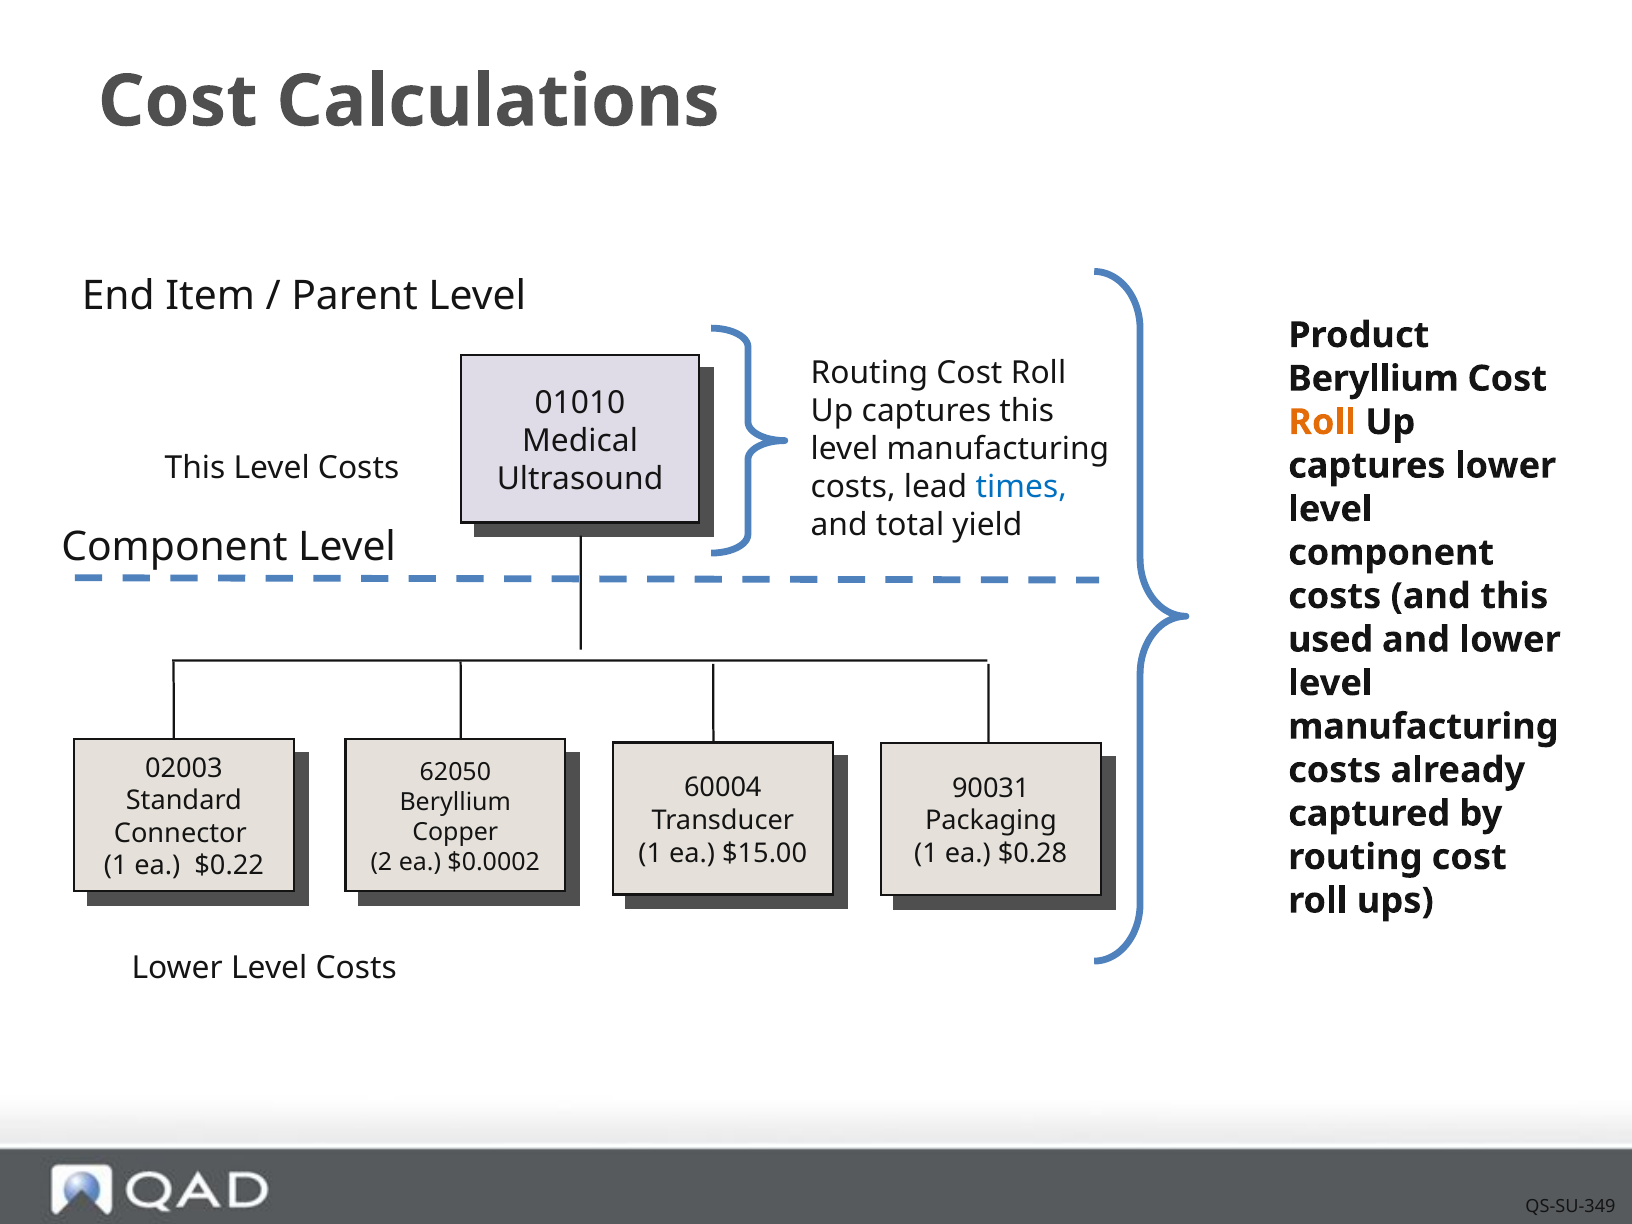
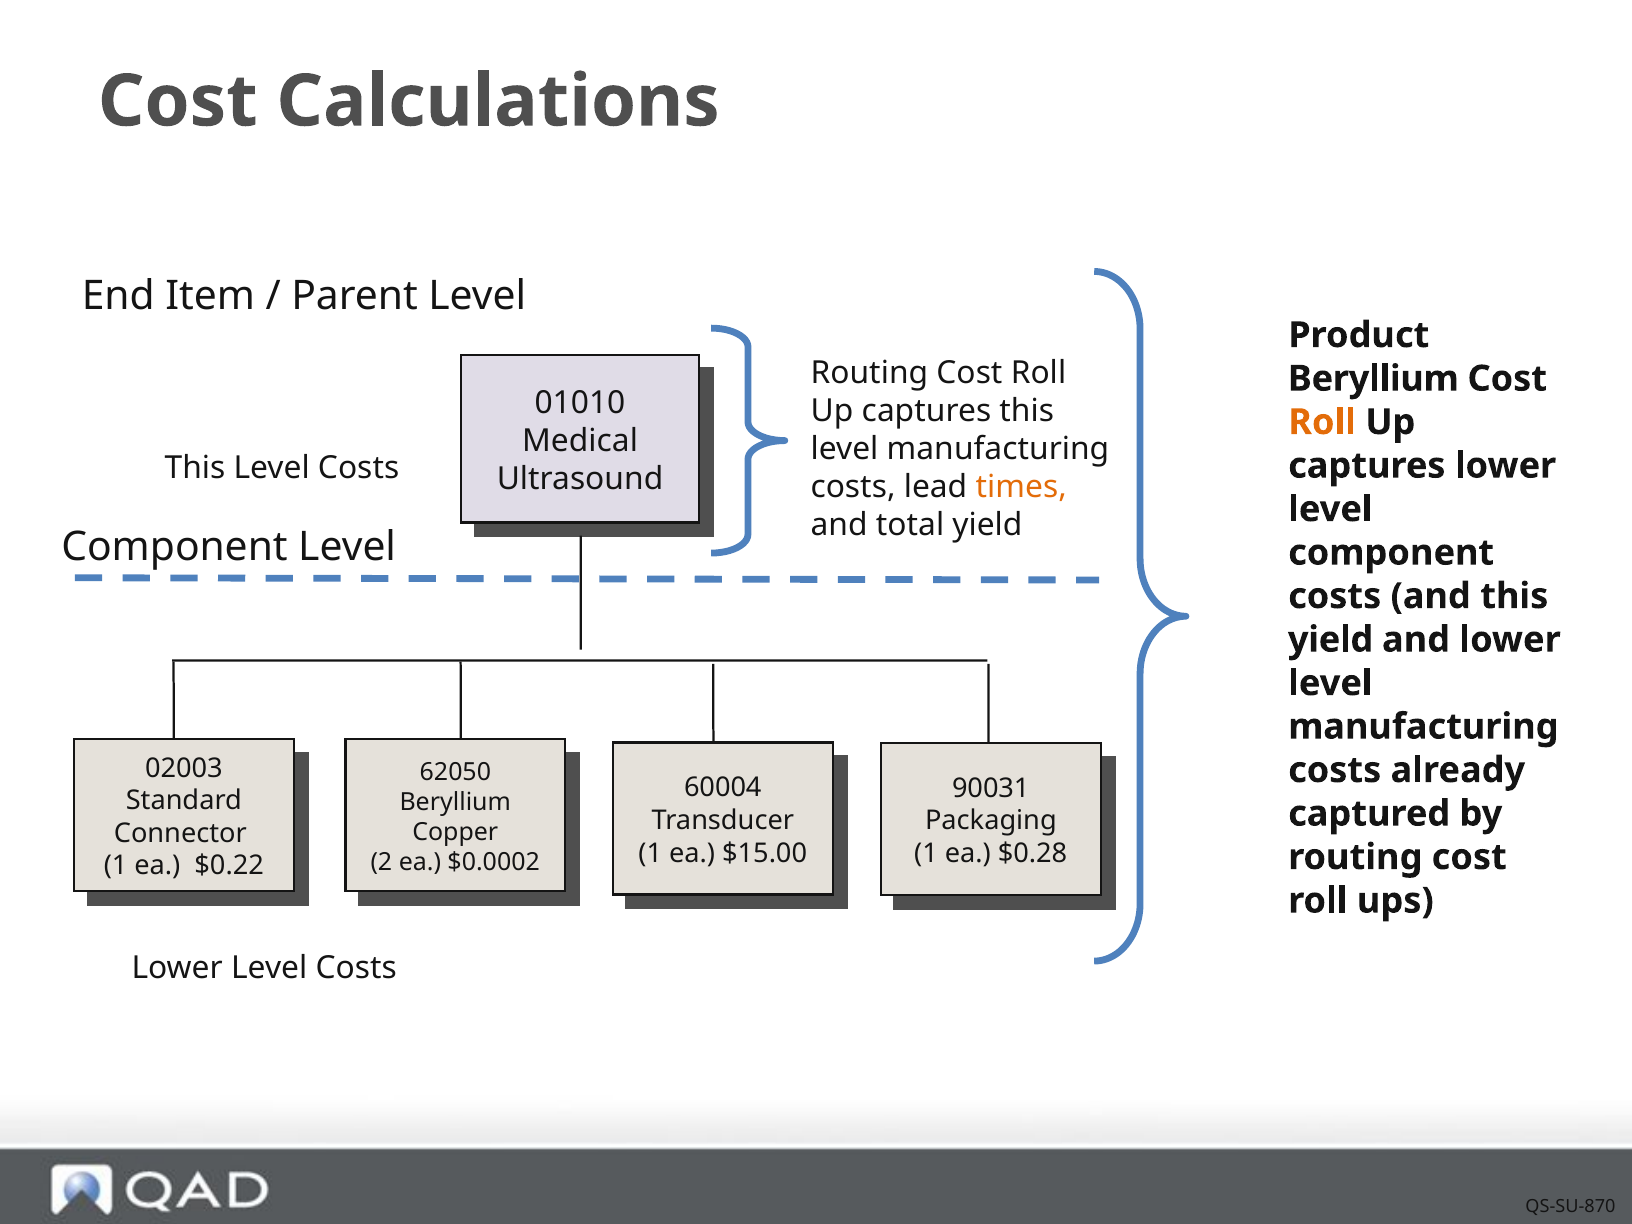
times colour: blue -> orange
used at (1331, 640): used -> yield
QS-SU-349: QS-SU-349 -> QS-SU-870
